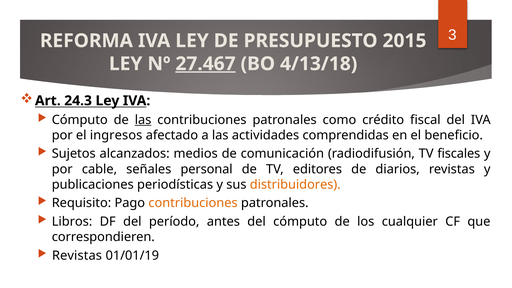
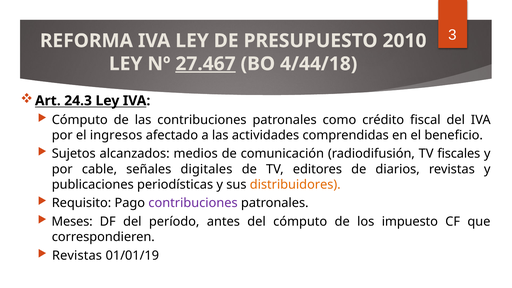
2015: 2015 -> 2010
4/13/18: 4/13/18 -> 4/44/18
las at (143, 120) underline: present -> none
personal: personal -> digitales
contribuciones at (193, 203) colour: orange -> purple
Libros: Libros -> Meses
cualquier: cualquier -> impuesto
